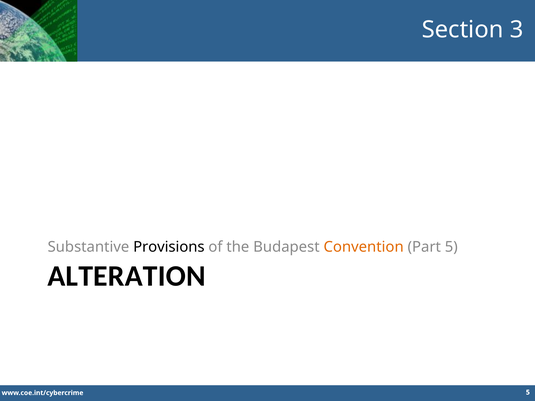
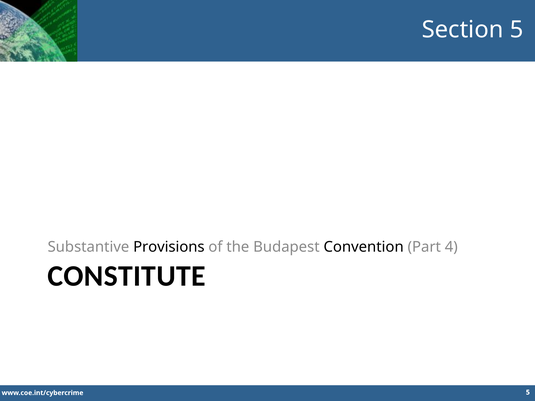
Section 3: 3 -> 5
Convention colour: orange -> black
Part 5: 5 -> 4
ALTERATION: ALTERATION -> CONSTITUTE
